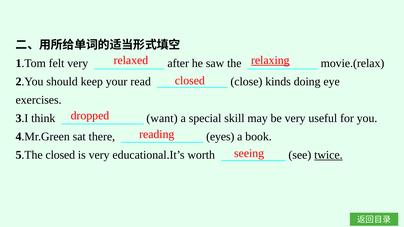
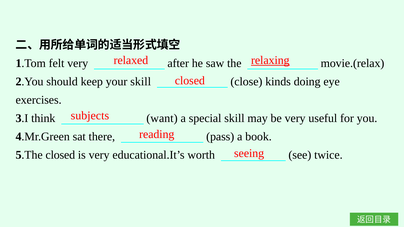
your read: read -> skill
dropped: dropped -> subjects
eyes: eyes -> pass
twice underline: present -> none
